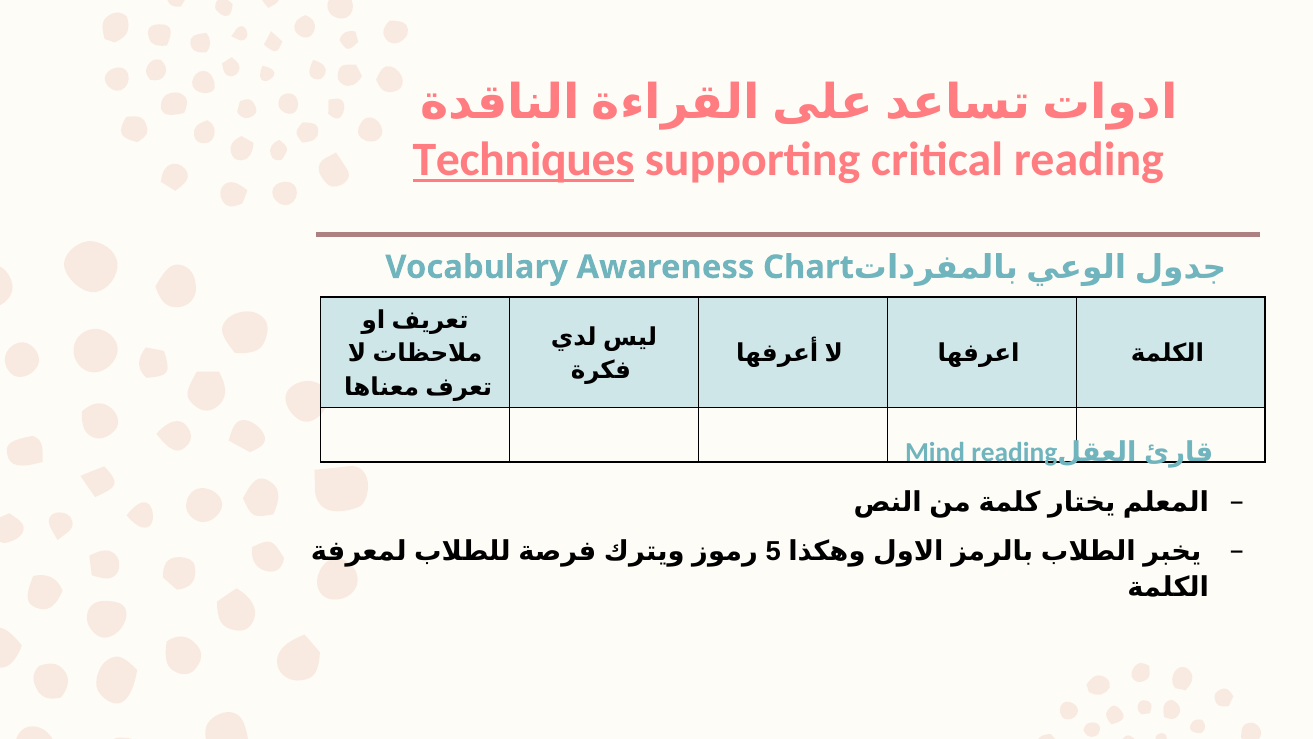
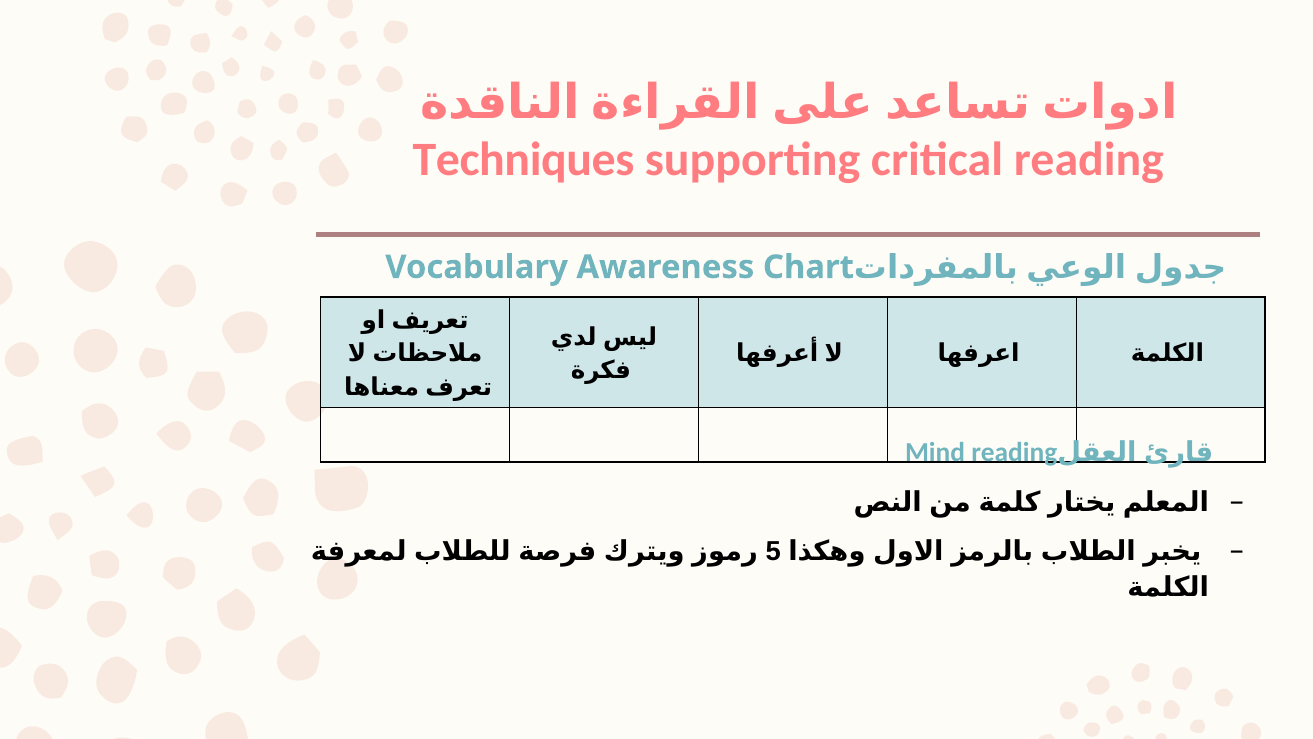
Techniques underline: present -> none
